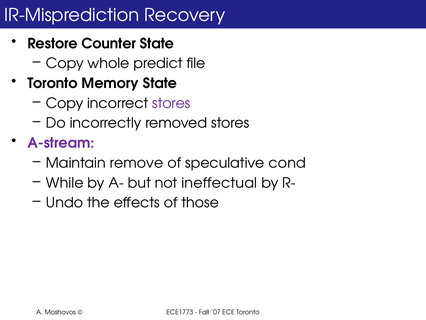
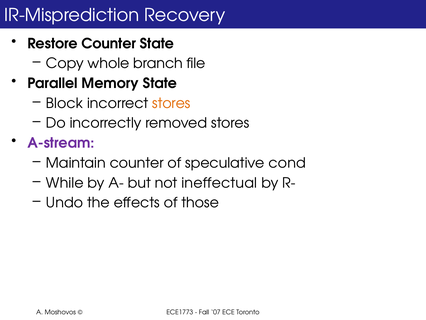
predict: predict -> branch
Toronto at (52, 83): Toronto -> Parallel
Copy at (65, 103): Copy -> Block
stores at (171, 103) colour: purple -> orange
Maintain remove: remove -> counter
